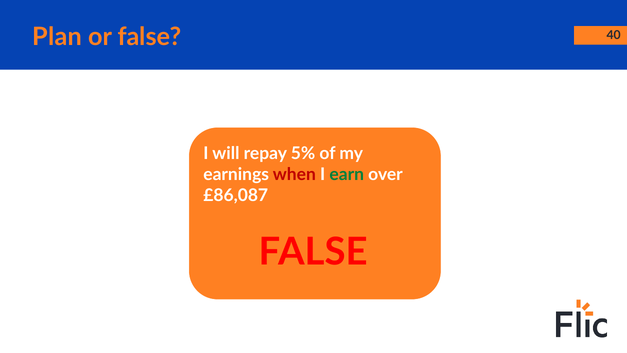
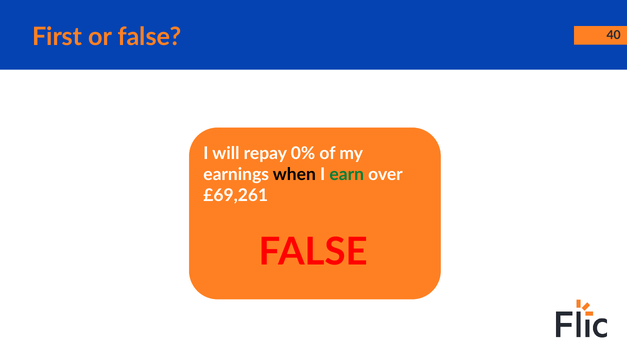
Plan: Plan -> First
5%: 5% -> 0%
when colour: red -> black
£86,087: £86,087 -> £69,261
